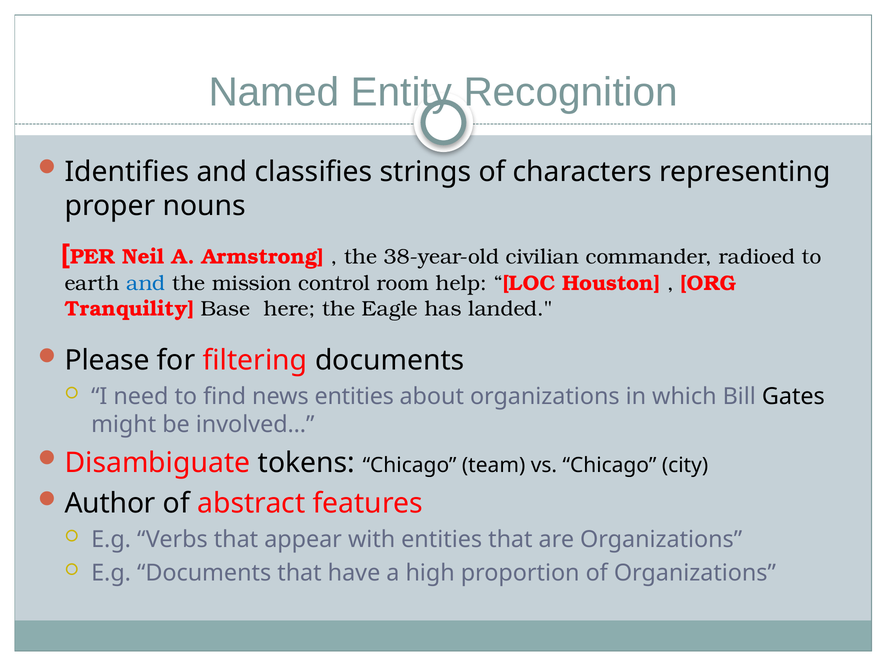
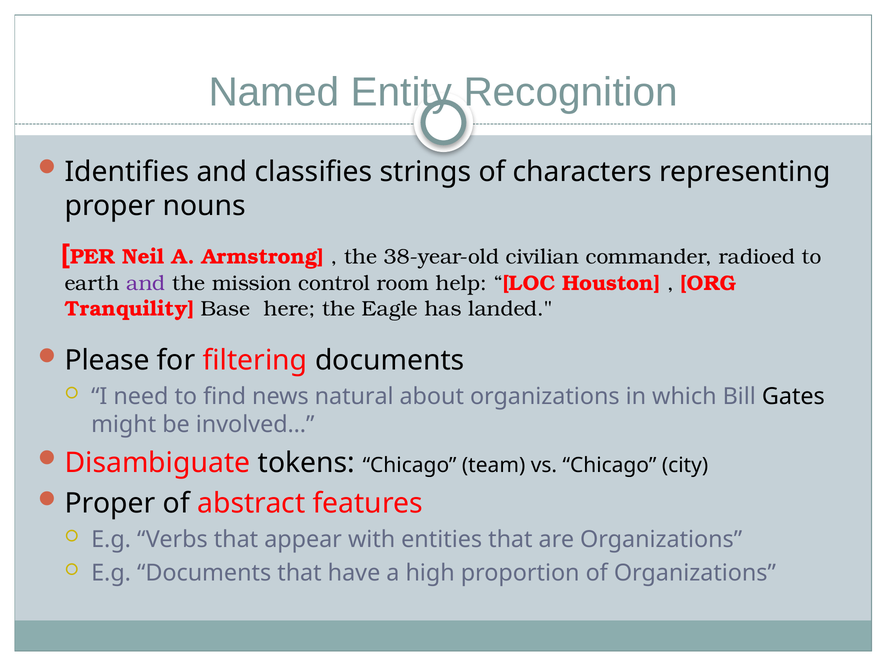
and at (146, 283) colour: blue -> purple
news entities: entities -> natural
Author at (110, 503): Author -> Proper
